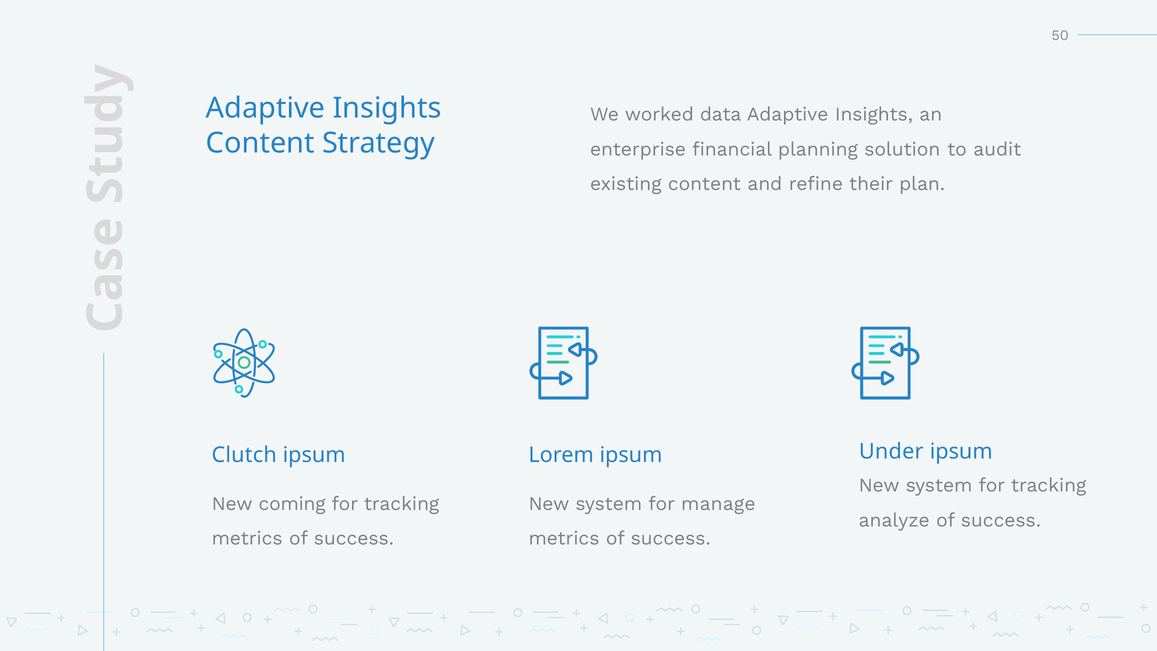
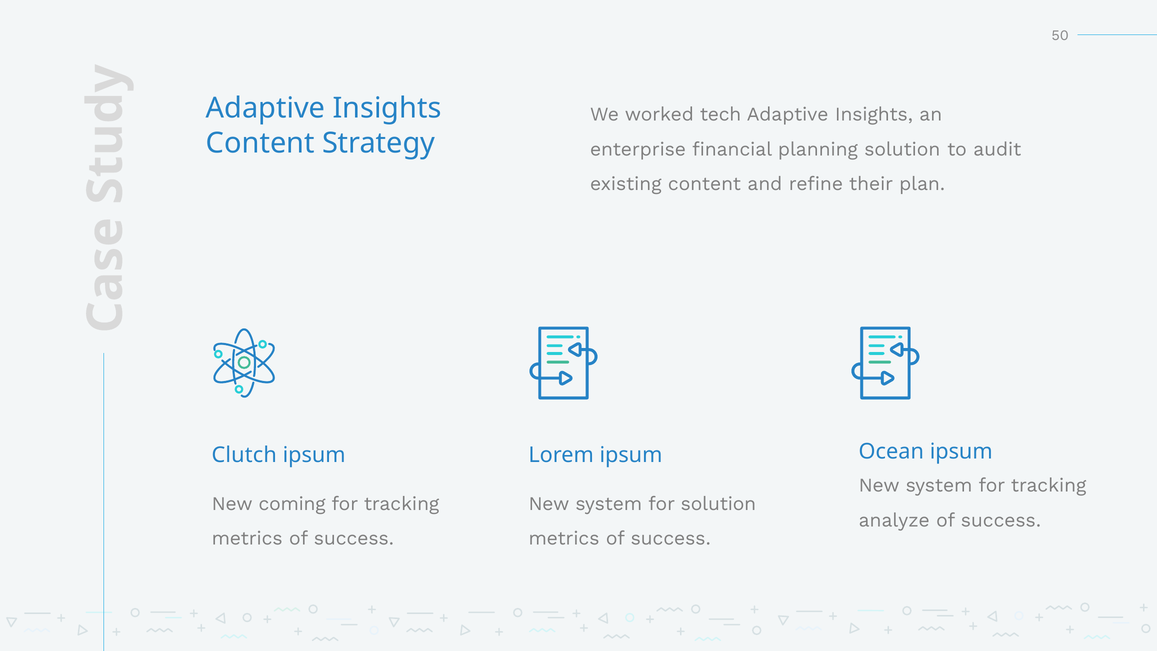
data: data -> tech
Under: Under -> Ocean
for manage: manage -> solution
